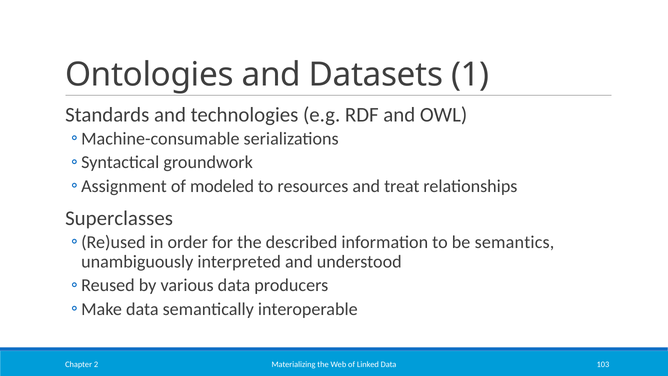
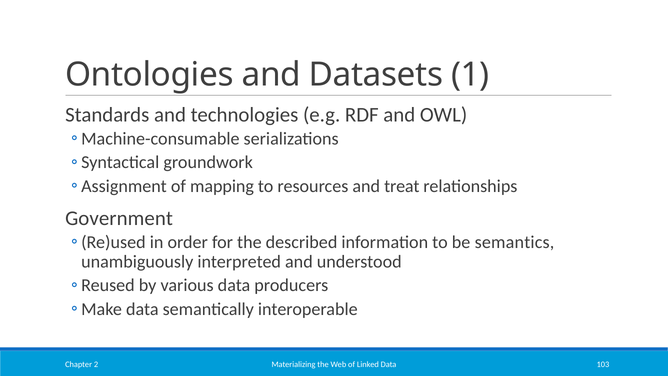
modeled: modeled -> mapping
Superclasses: Superclasses -> Government
